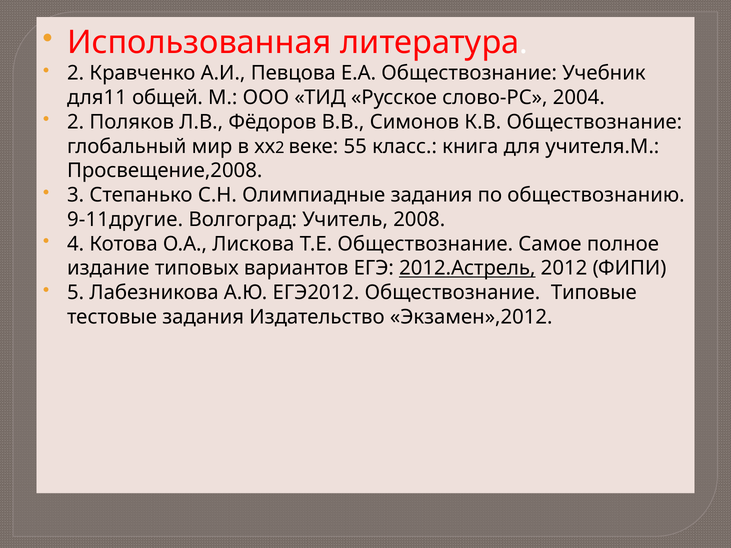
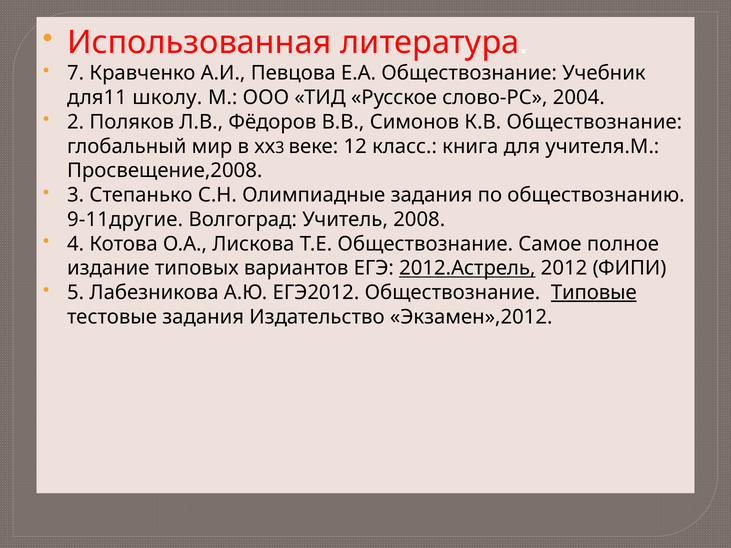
2 at (76, 73): 2 -> 7
общей: общей -> школу
2 at (280, 148): 2 -> 3
55: 55 -> 12
Типовые underline: none -> present
